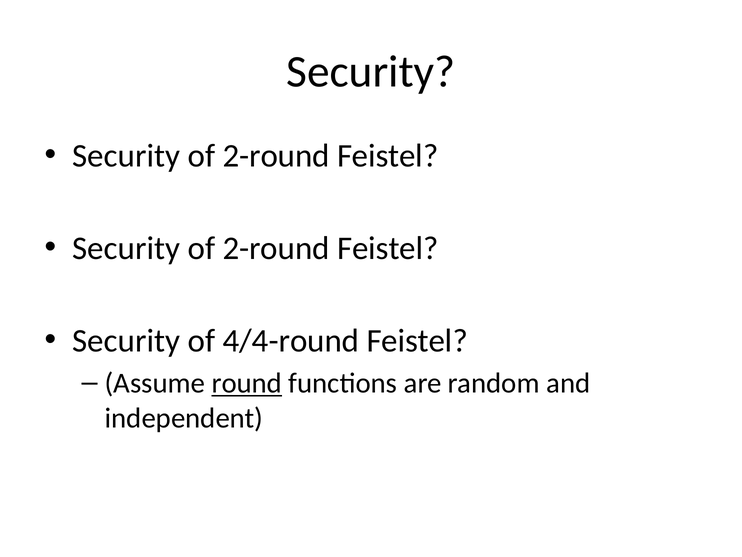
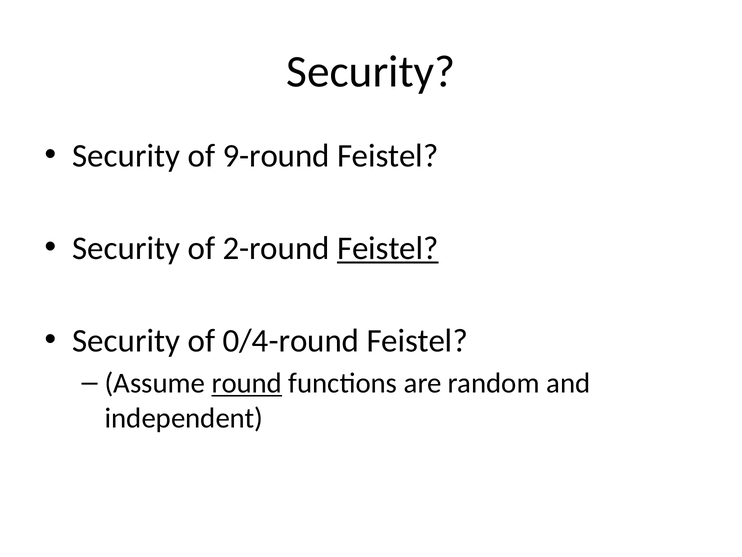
2-round at (276, 156): 2-round -> 9-round
Feistel at (388, 248) underline: none -> present
4/4-round: 4/4-round -> 0/4-round
